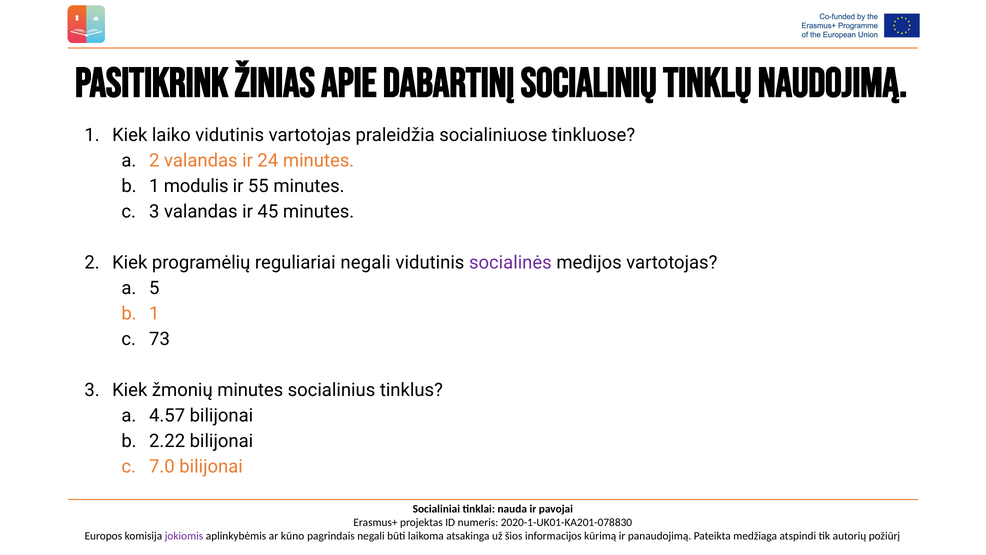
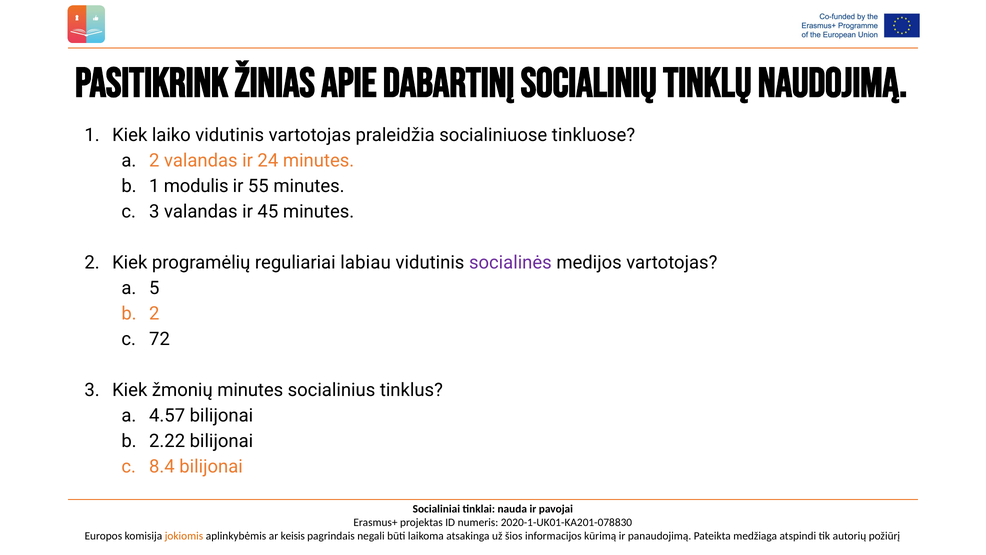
reguliariai negali: negali -> labiau
1 at (154, 314): 1 -> 2
73: 73 -> 72
7.0: 7.0 -> 8.4
jokiomis colour: purple -> orange
kūno: kūno -> keisis
